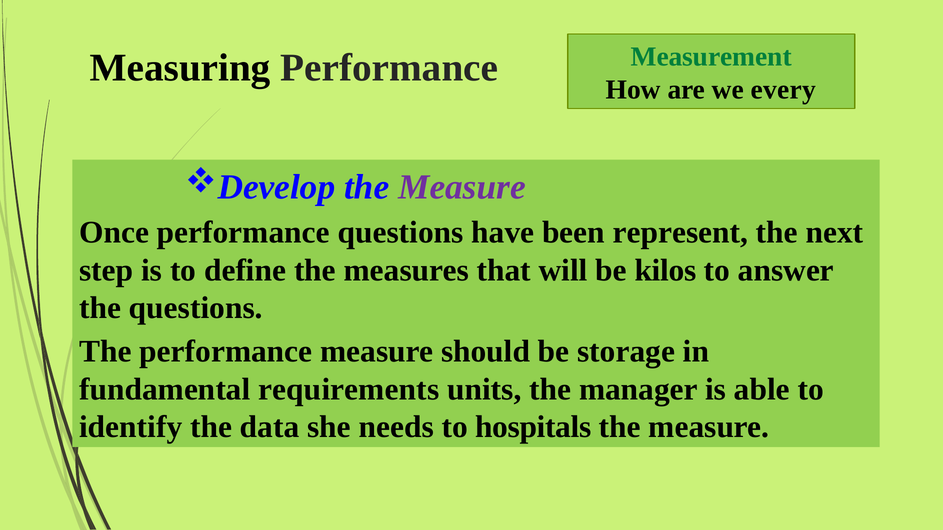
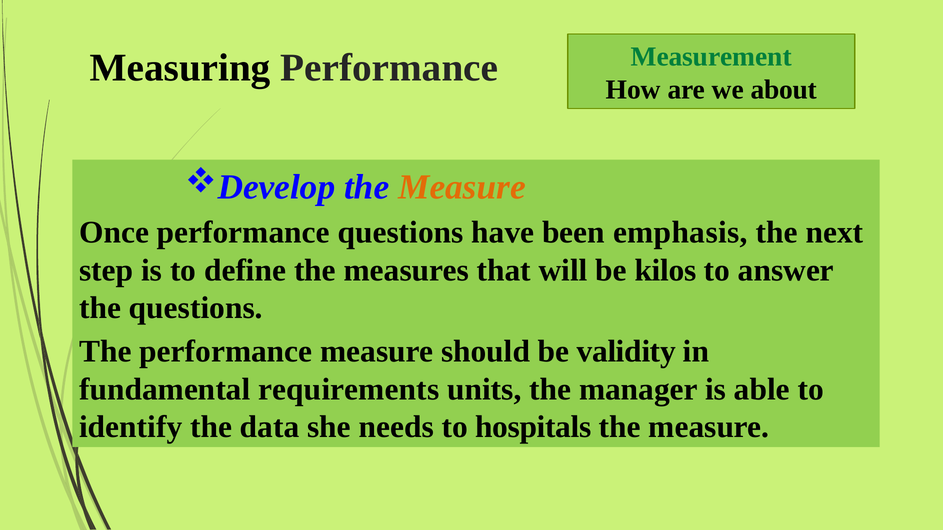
every: every -> about
Measure at (462, 187) colour: purple -> orange
represent: represent -> emphasis
storage: storage -> validity
